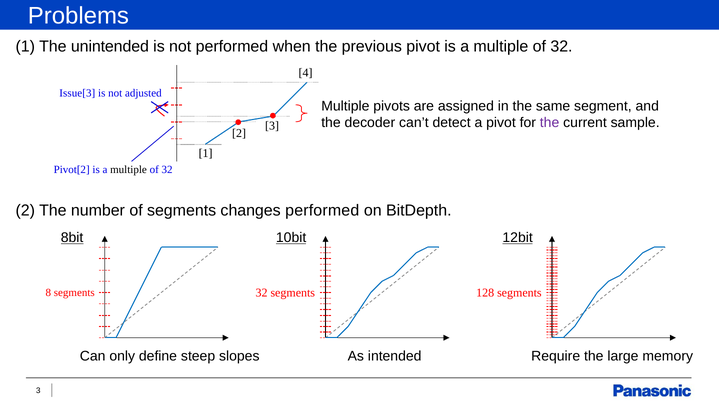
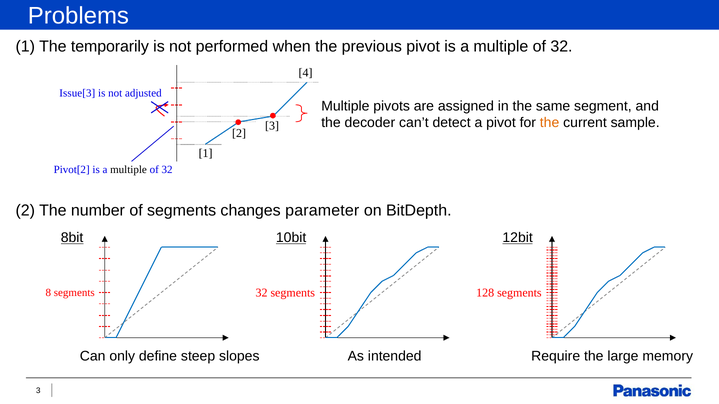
unintended: unintended -> temporarily
the at (550, 123) colour: purple -> orange
changes performed: performed -> parameter
